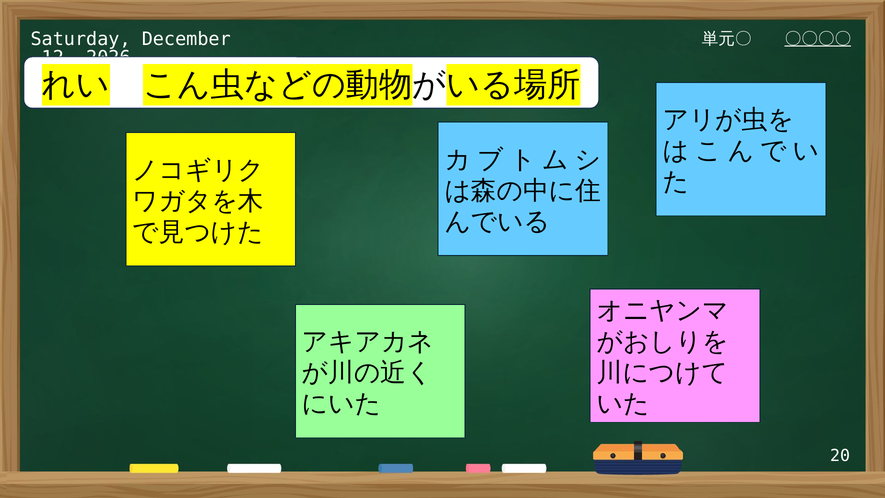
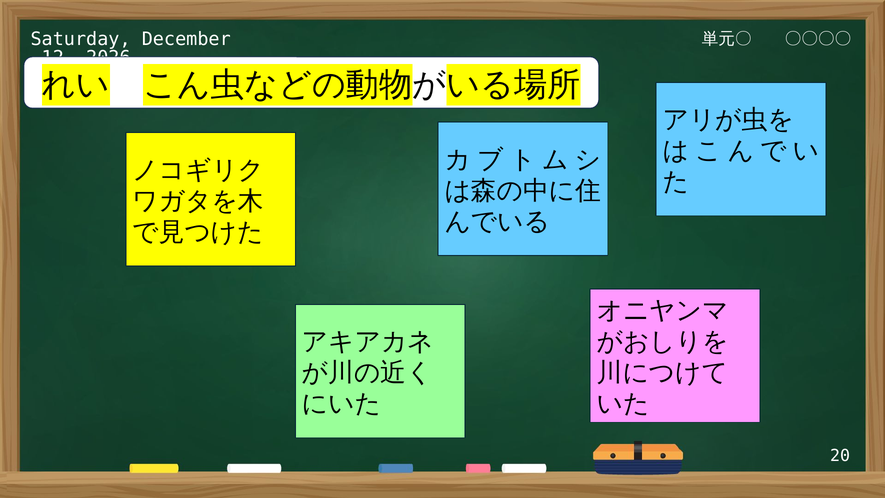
〇〇〇〇 underline: present -> none
